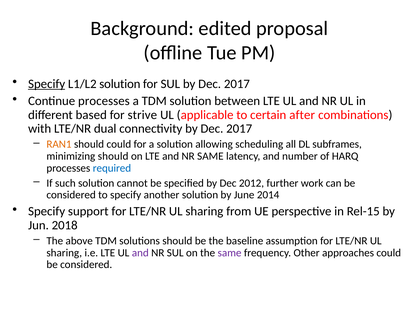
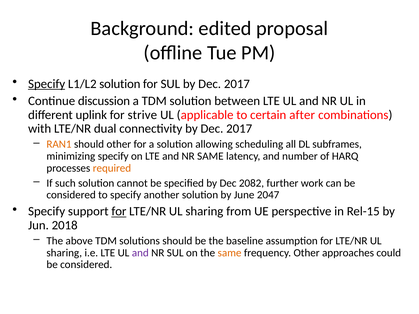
Continue processes: processes -> discussion
based: based -> uplink
should could: could -> other
minimizing should: should -> specify
required colour: blue -> orange
2012: 2012 -> 2082
2014: 2014 -> 2047
for at (119, 212) underline: none -> present
same at (230, 253) colour: purple -> orange
